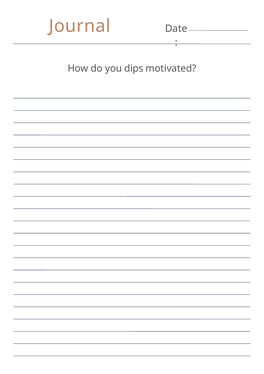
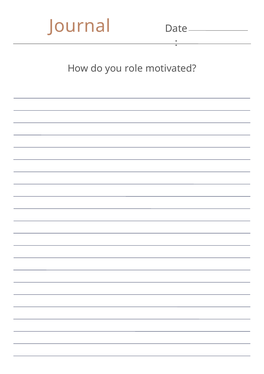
dips: dips -> role
